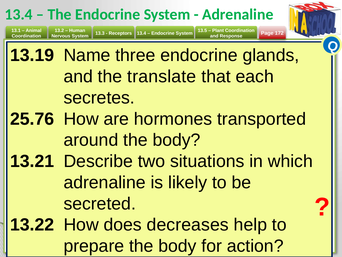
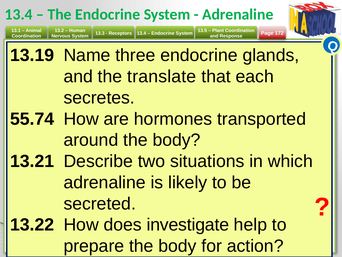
25.76: 25.76 -> 55.74
decreases: decreases -> investigate
